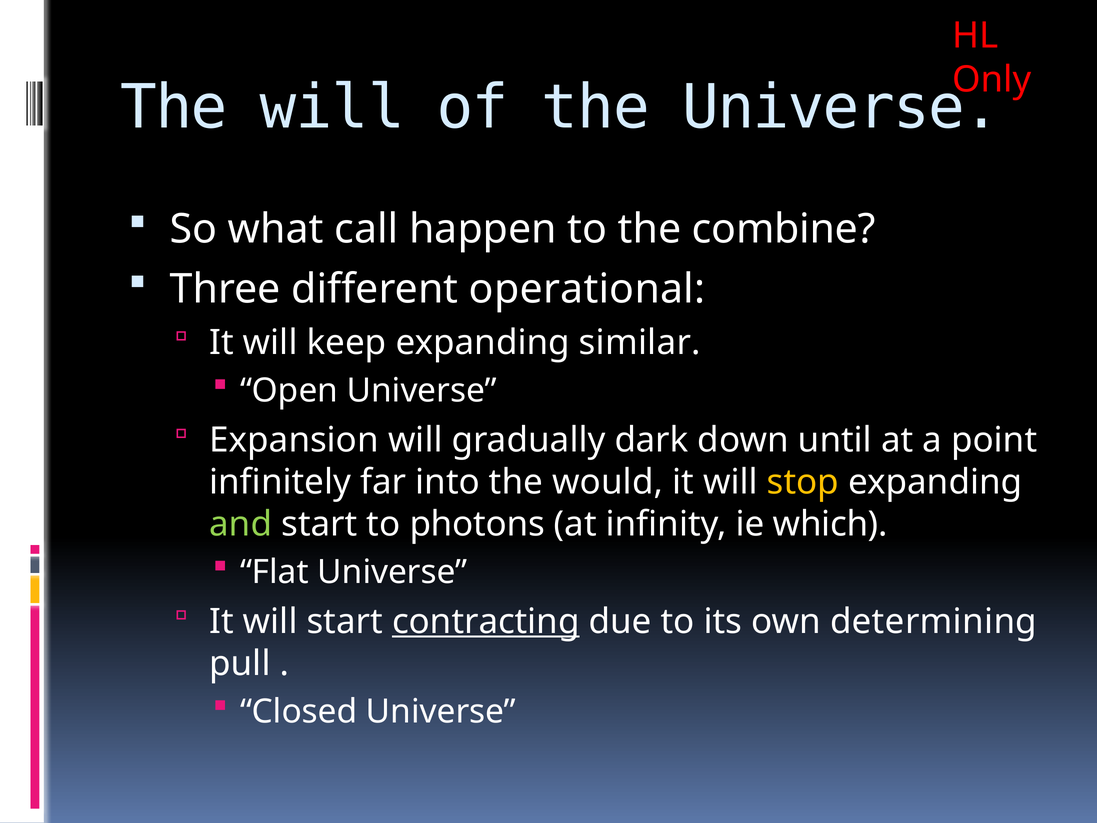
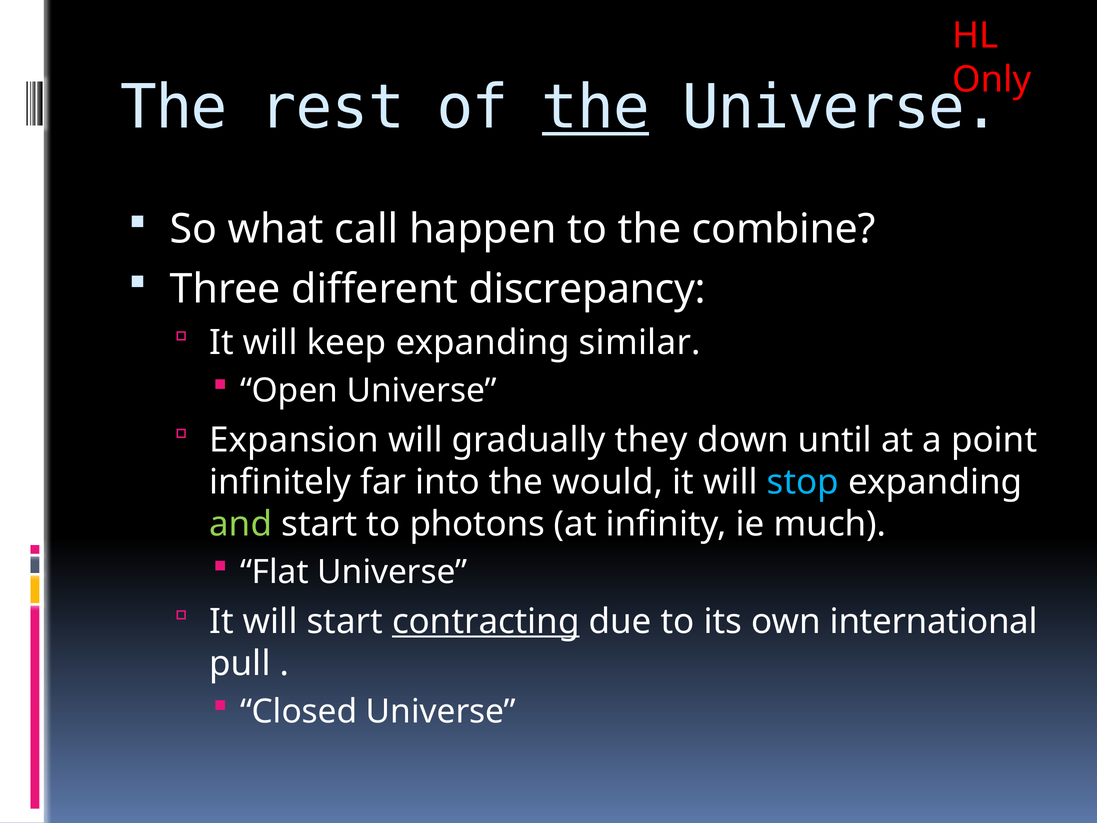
The will: will -> rest
the at (596, 108) underline: none -> present
operational: operational -> discrepancy
dark: dark -> they
stop colour: yellow -> light blue
which: which -> much
determining: determining -> international
